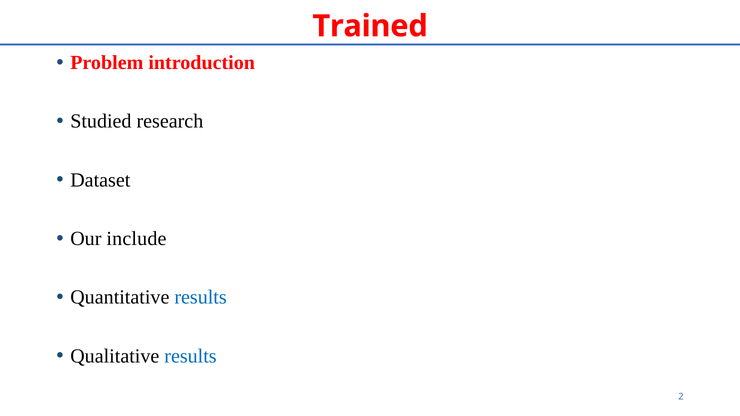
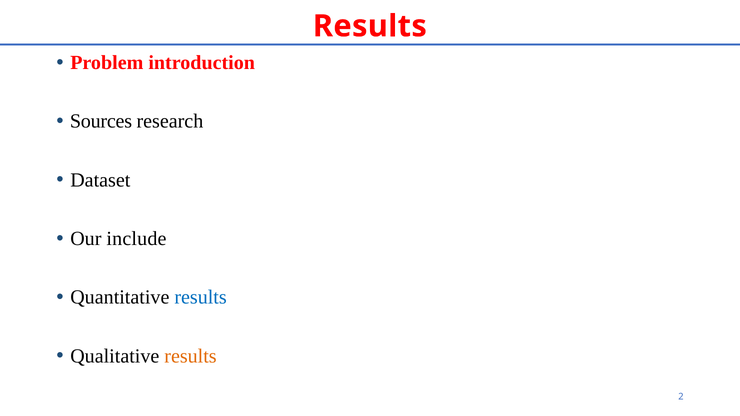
Trained at (370, 26): Trained -> Results
Studied: Studied -> Sources
results at (191, 356) colour: blue -> orange
